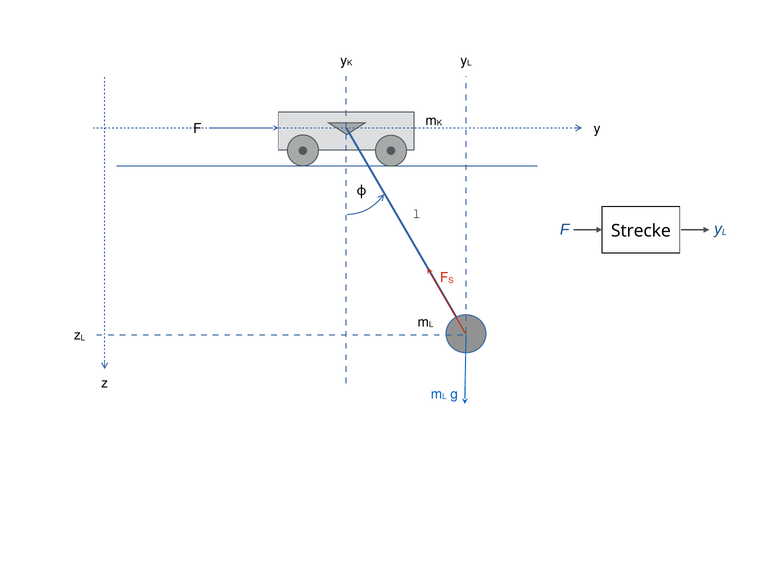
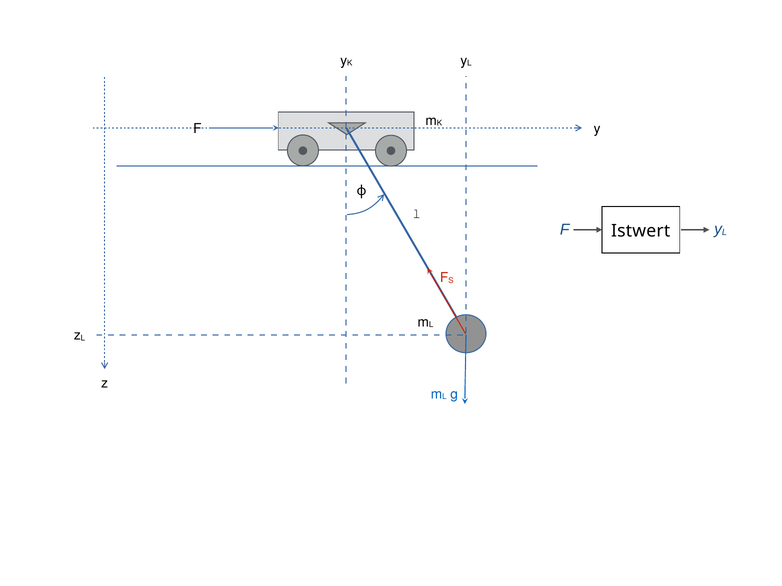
Strecke: Strecke -> Istwert
